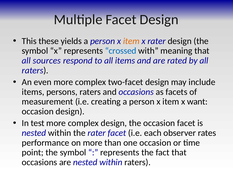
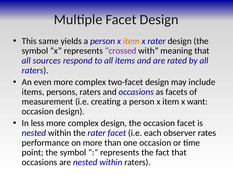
these: these -> same
crossed colour: blue -> purple
test: test -> less
